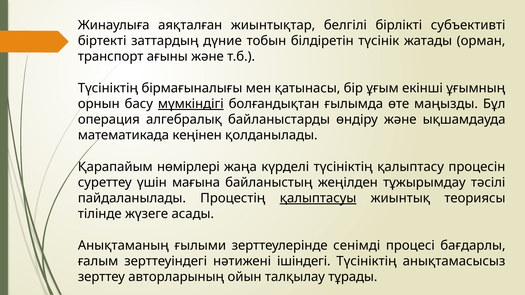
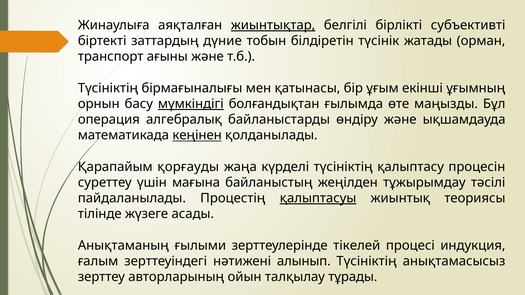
жиынтықтар underline: none -> present
кеңінен underline: none -> present
нөмірлері: нөмірлері -> қорғауды
сенімді: сенімді -> тікелей
бағдарлы: бағдарлы -> индукция
ішіндегі: ішіндегі -> алынып
